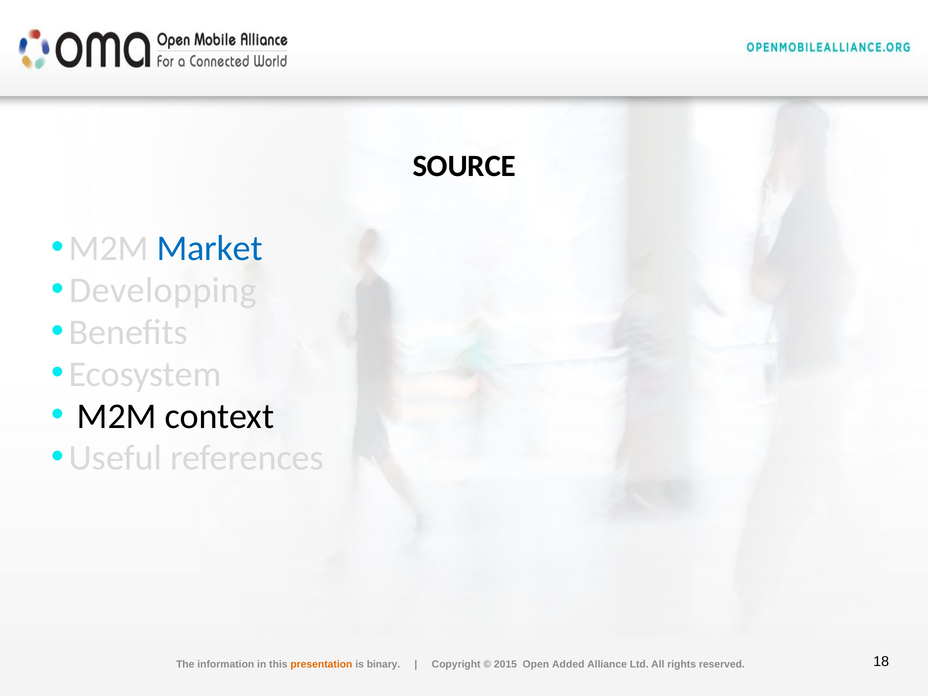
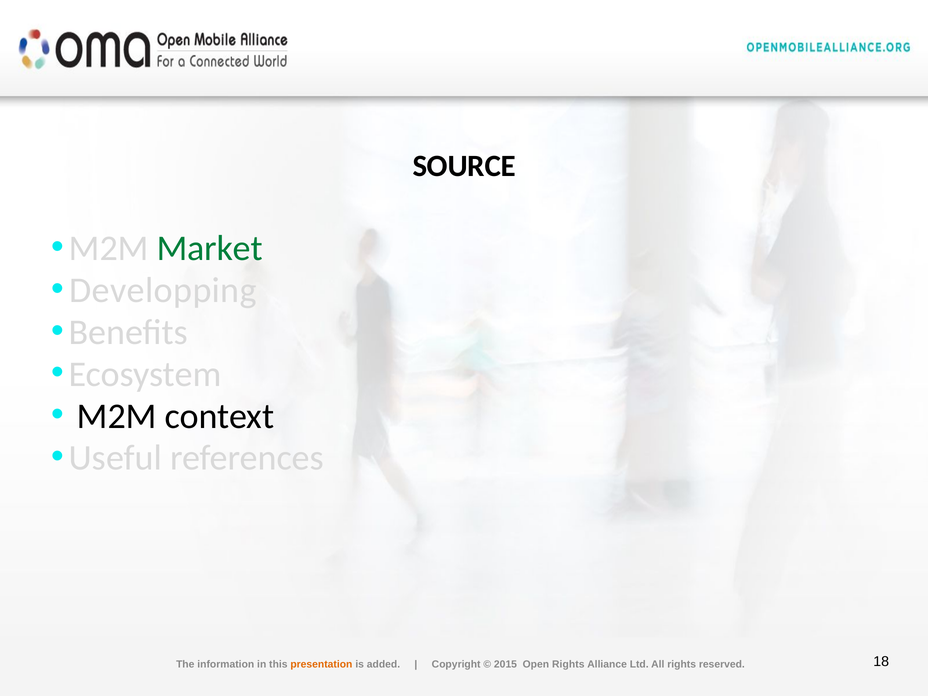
Market colour: blue -> green
binary: binary -> added
Open Added: Added -> Rights
